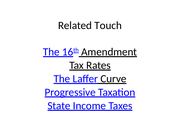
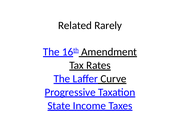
Touch: Touch -> Rarely
